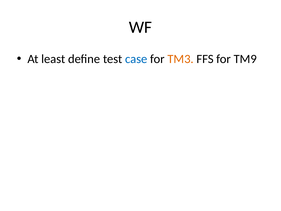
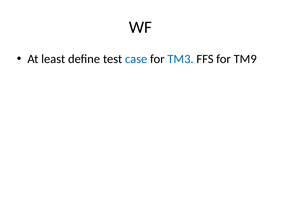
TM3 colour: orange -> blue
